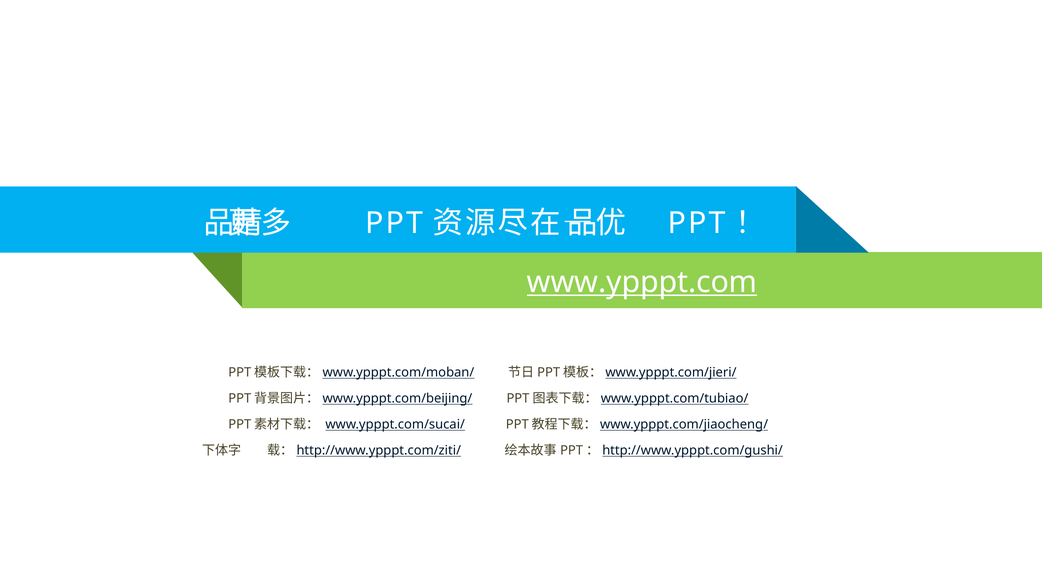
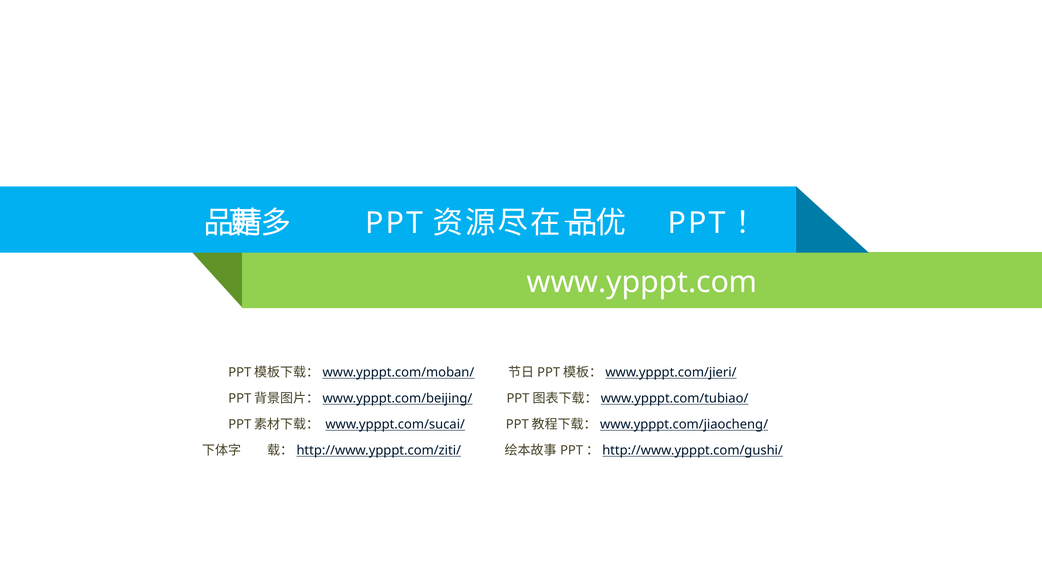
www.ypppt.com underline: present -> none
